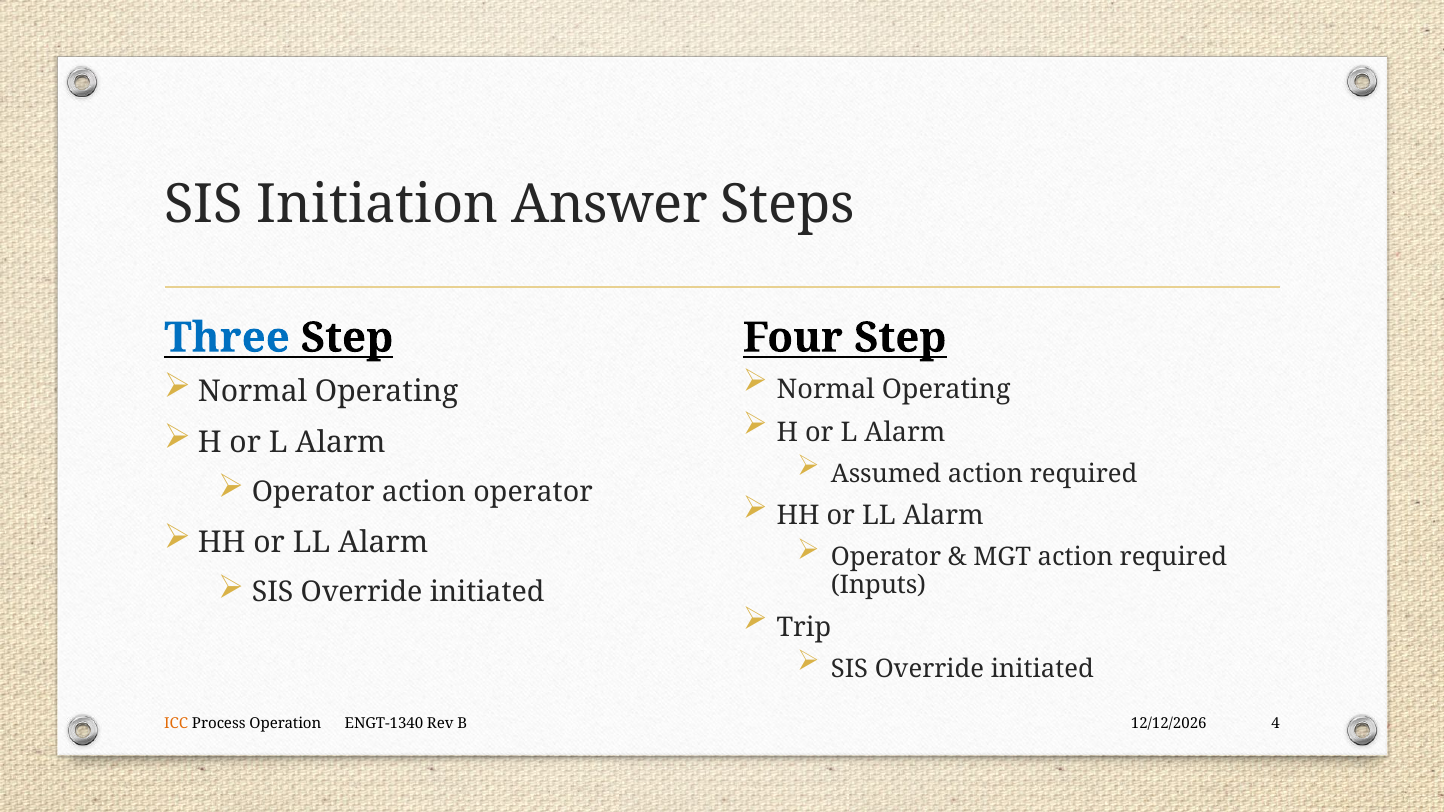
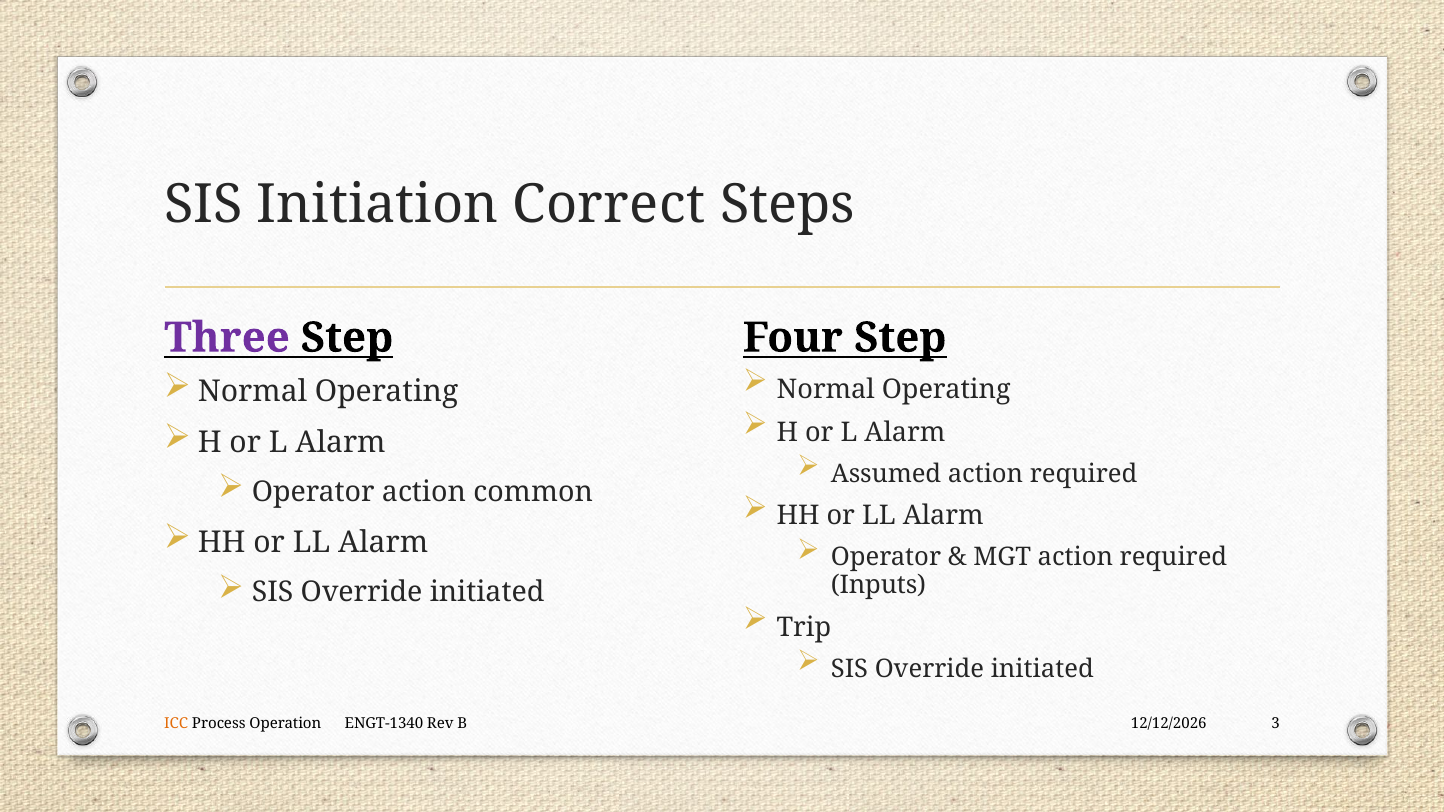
Answer: Answer -> Correct
Three colour: blue -> purple
action operator: operator -> common
4: 4 -> 3
